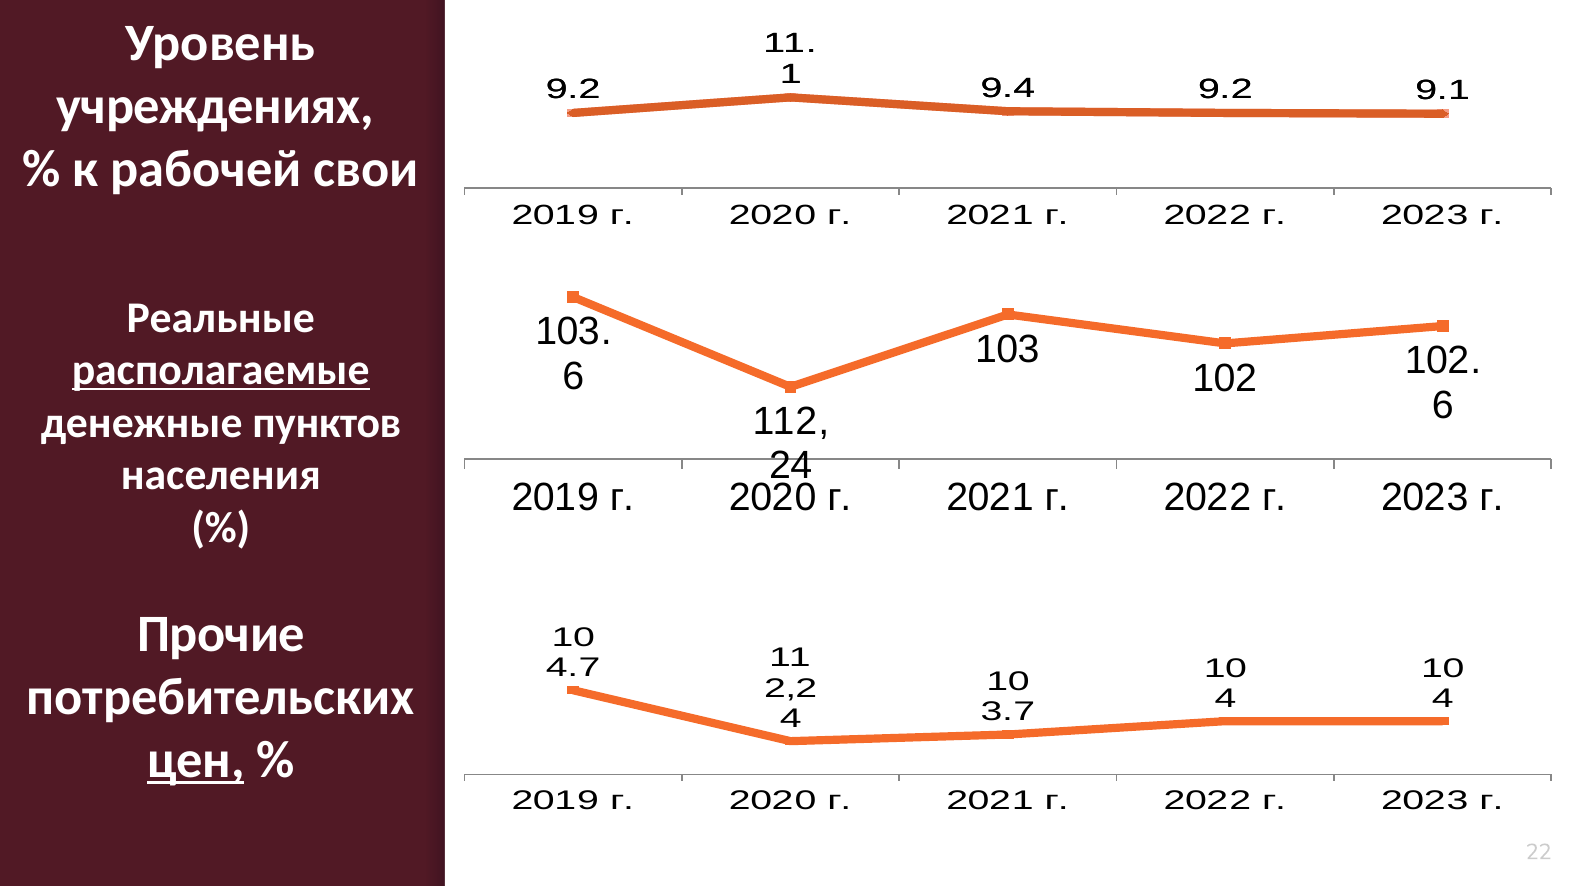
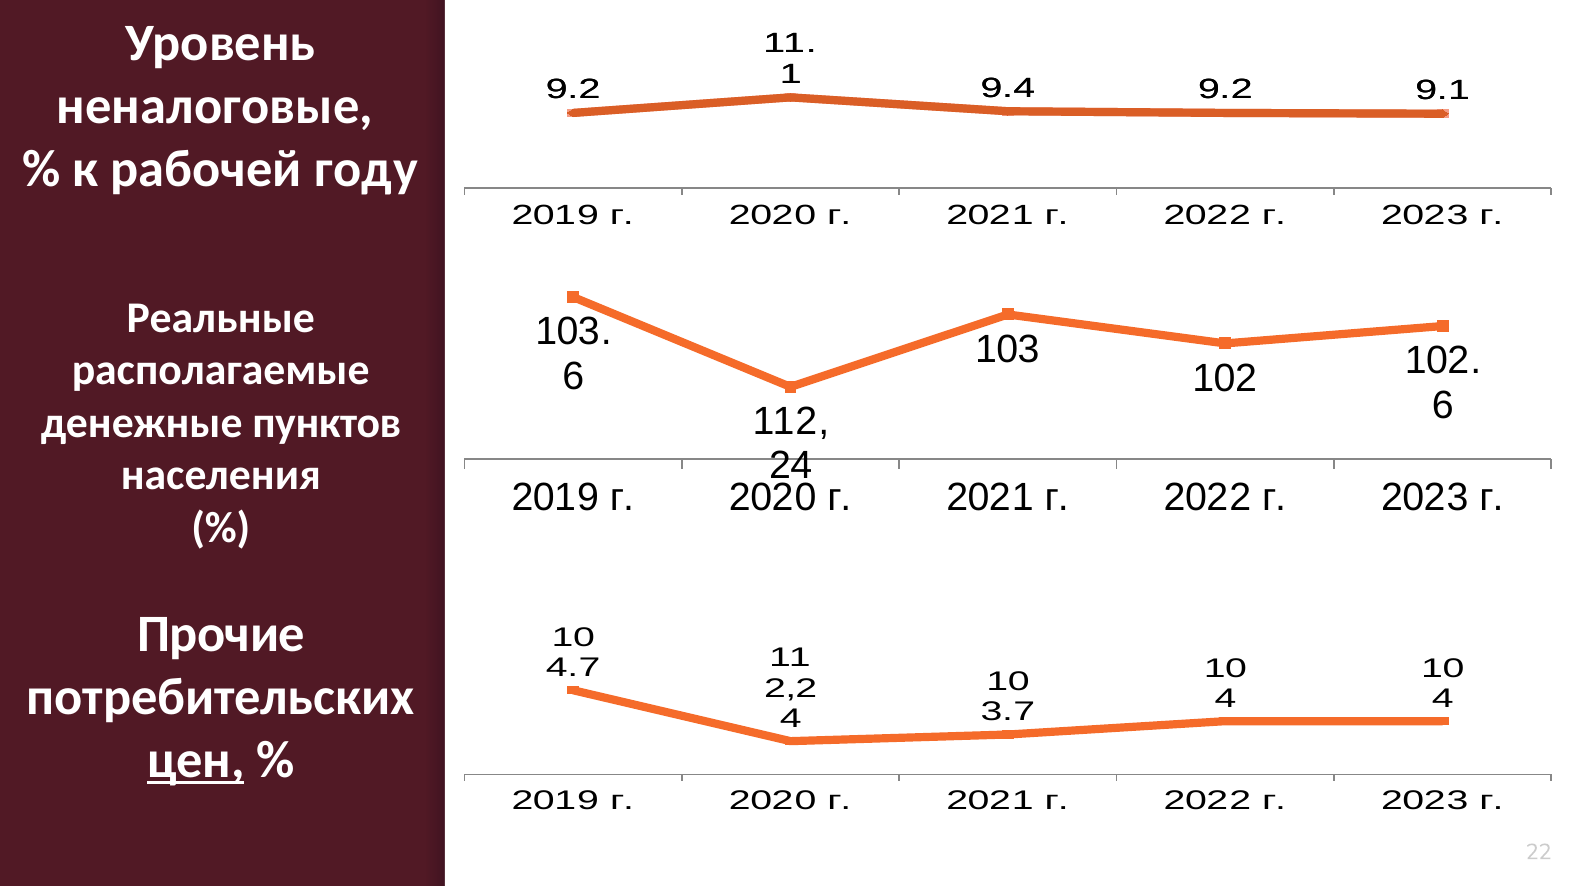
учреждениях: учреждениях -> неналоговые
свои: свои -> году
располагаемые underline: present -> none
